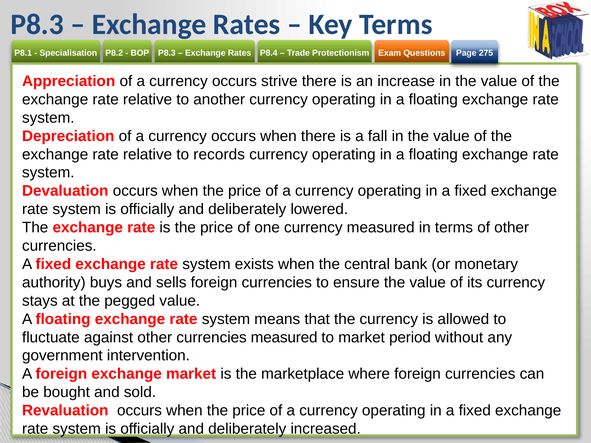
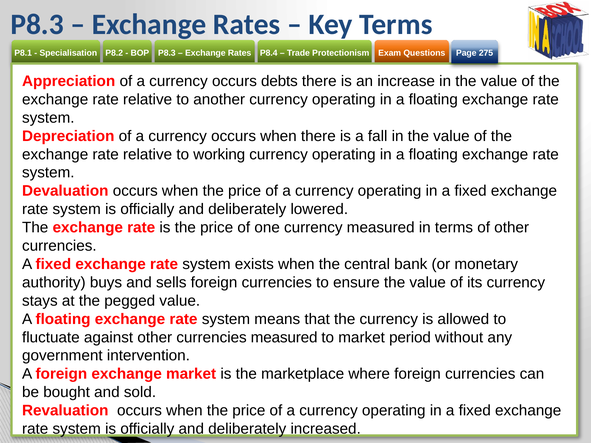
strive: strive -> debts
records: records -> working
